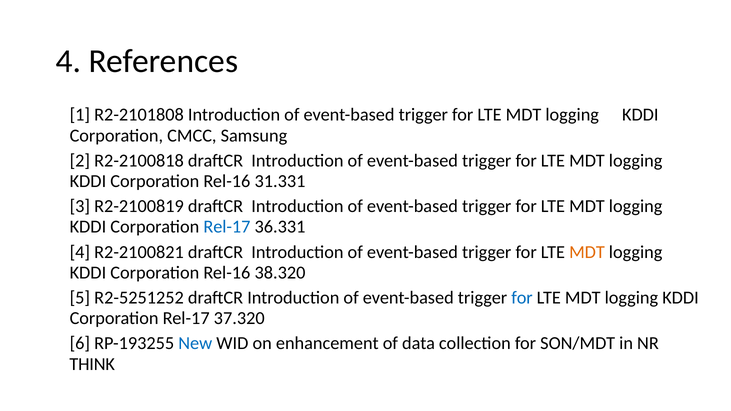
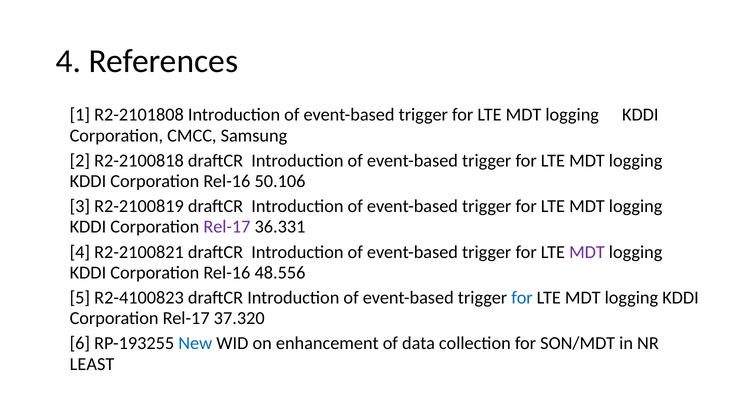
31.331: 31.331 -> 50.106
Rel-17 at (227, 227) colour: blue -> purple
MDT at (587, 252) colour: orange -> purple
38.320: 38.320 -> 48.556
R2-5251252: R2-5251252 -> R2-4100823
THINK: THINK -> LEAST
